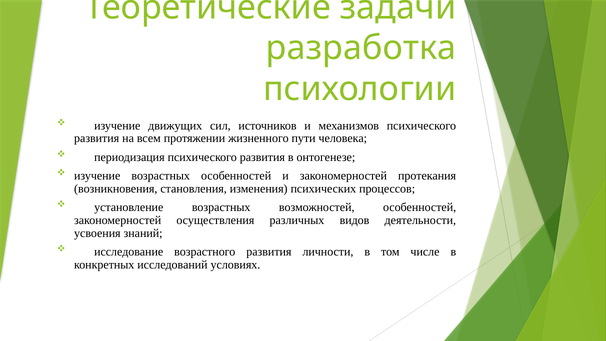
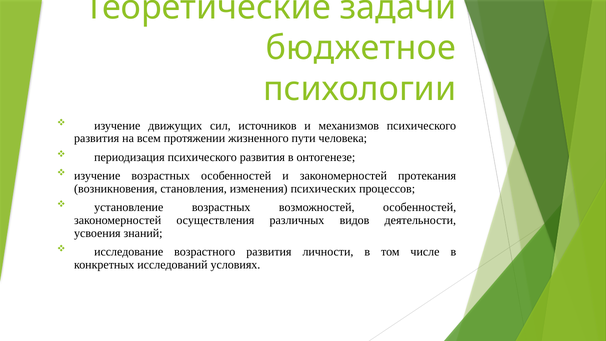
разработка: разработка -> бюджетное
